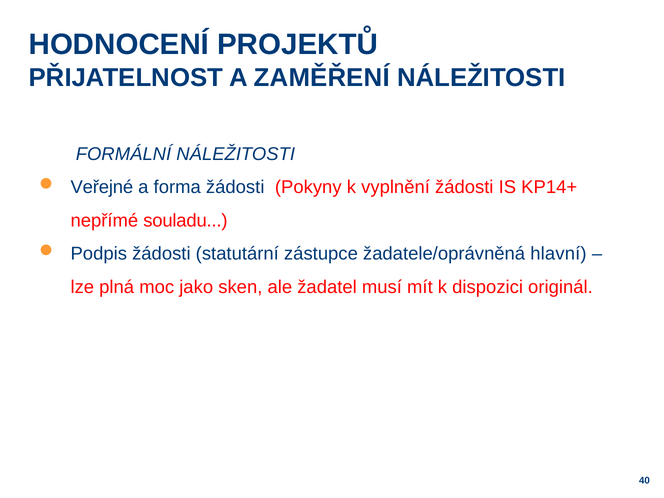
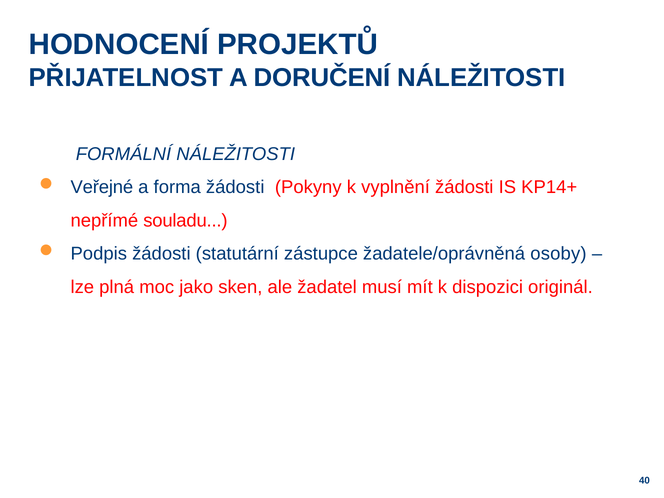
ZAMĚŘENÍ: ZAMĚŘENÍ -> DORUČENÍ
hlavní: hlavní -> osoby
